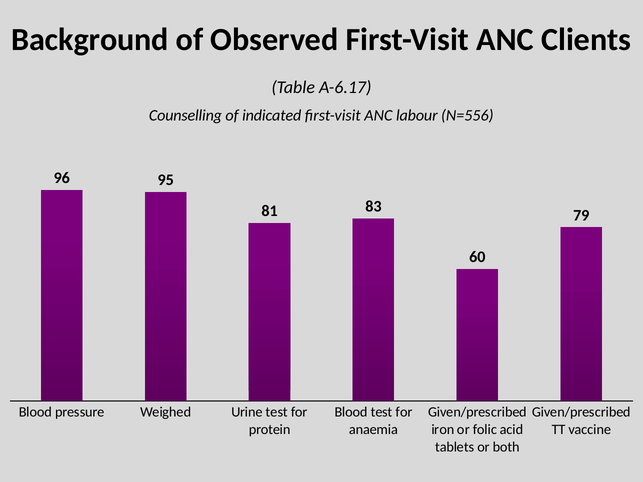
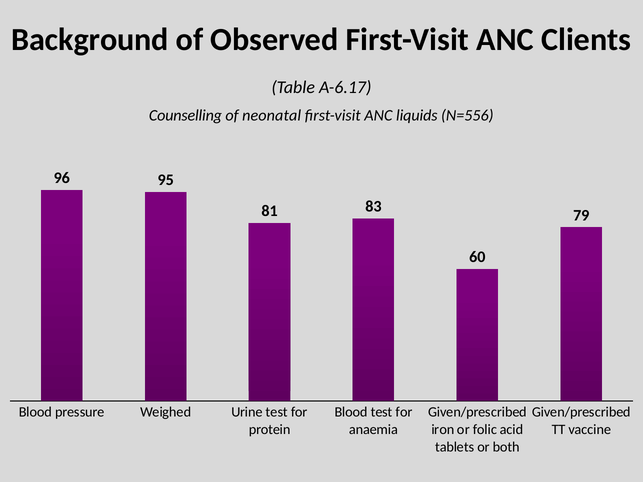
indicated: indicated -> neonatal
labour: labour -> liquids
